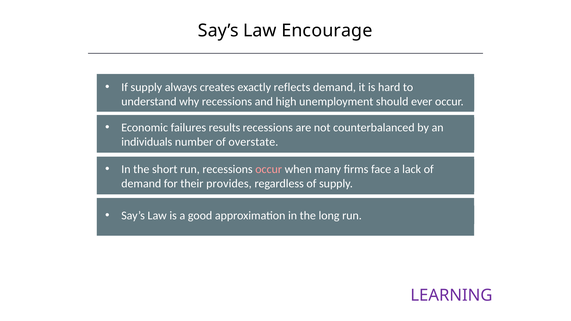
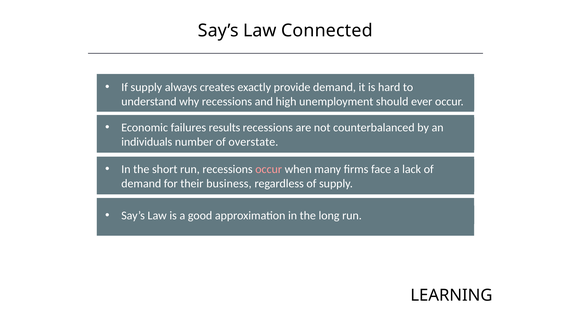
Encourage: Encourage -> Connected
reflects: reflects -> provide
provides: provides -> business
LEARNING colour: purple -> black
